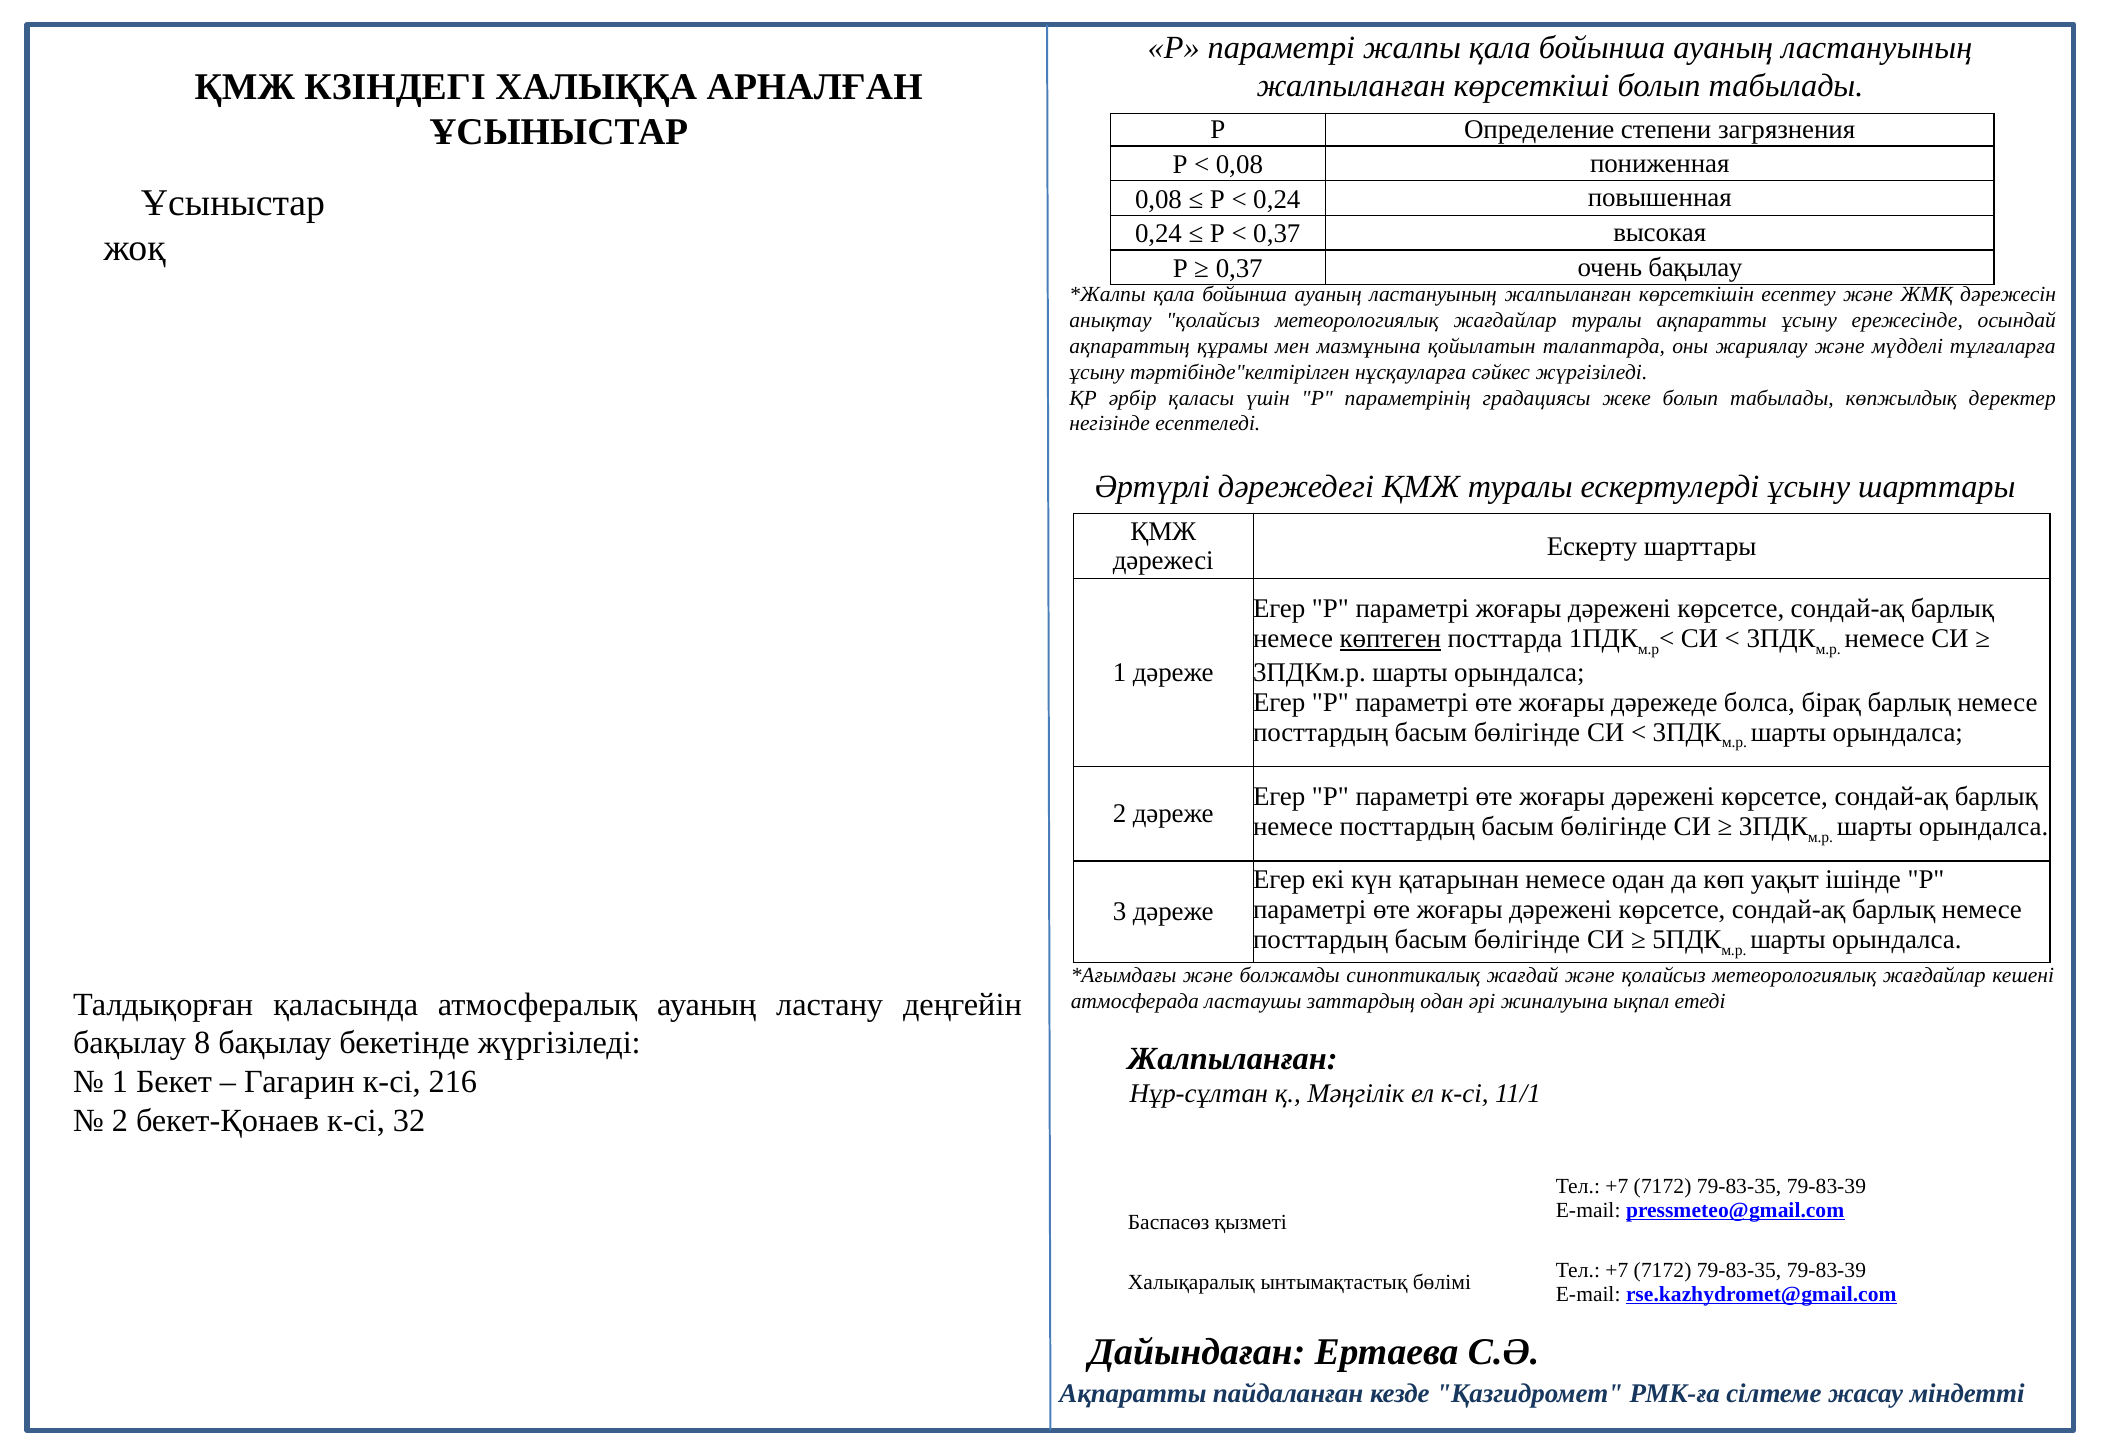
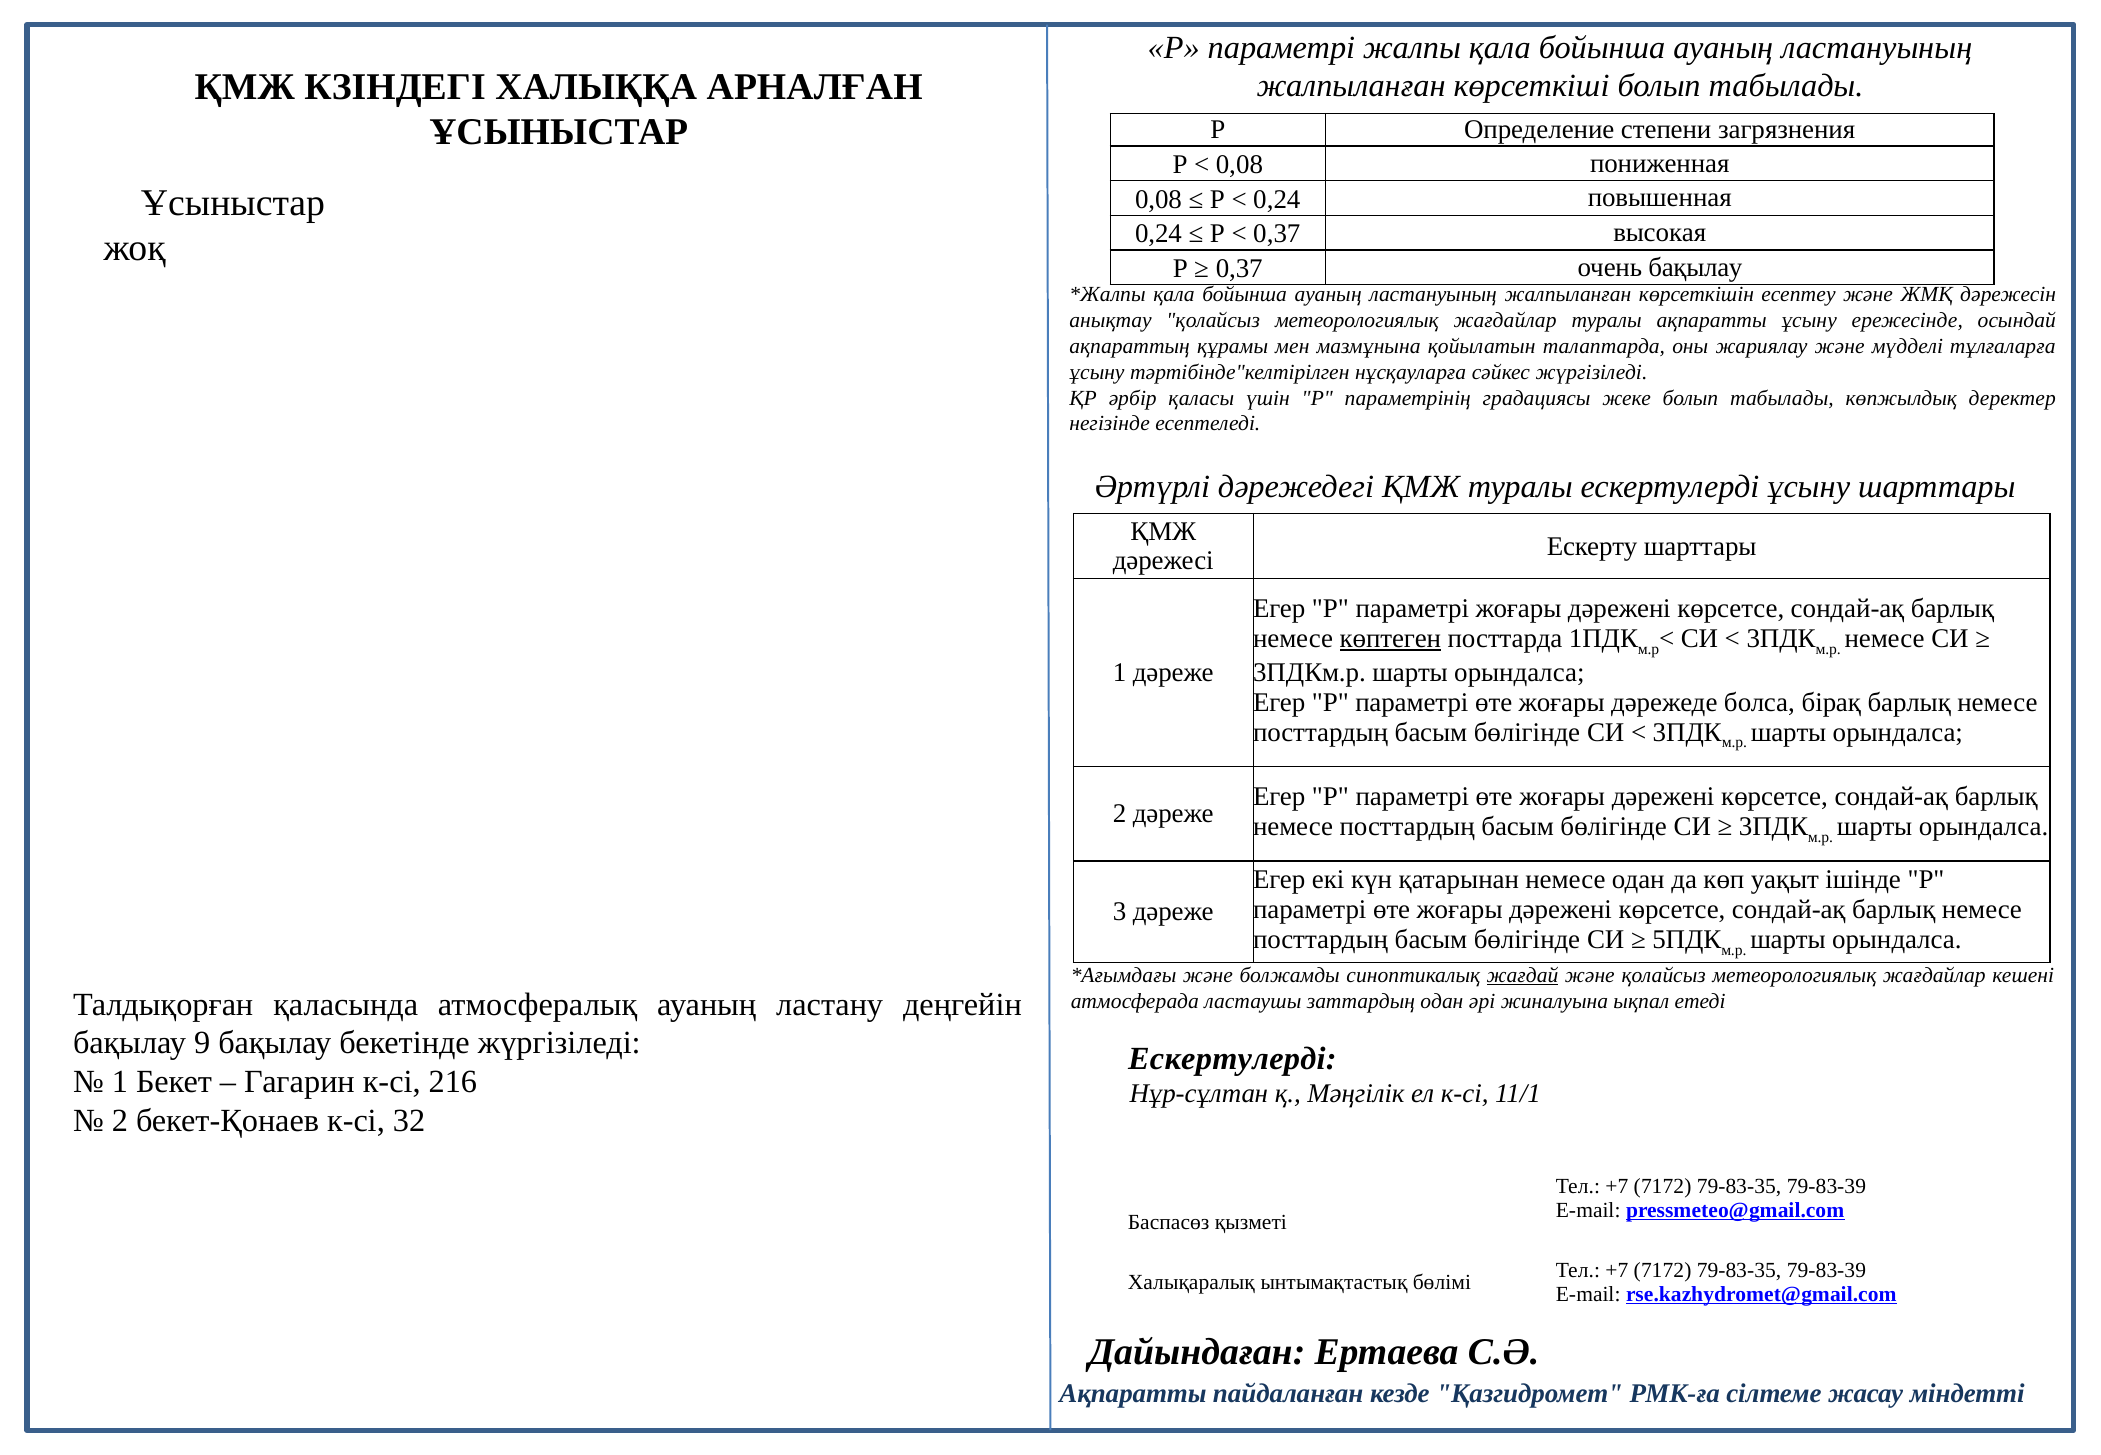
жағдай underline: none -> present
8: 8 -> 9
Жалпыланған at (1233, 1059): Жалпыланған -> Ескертулерді
